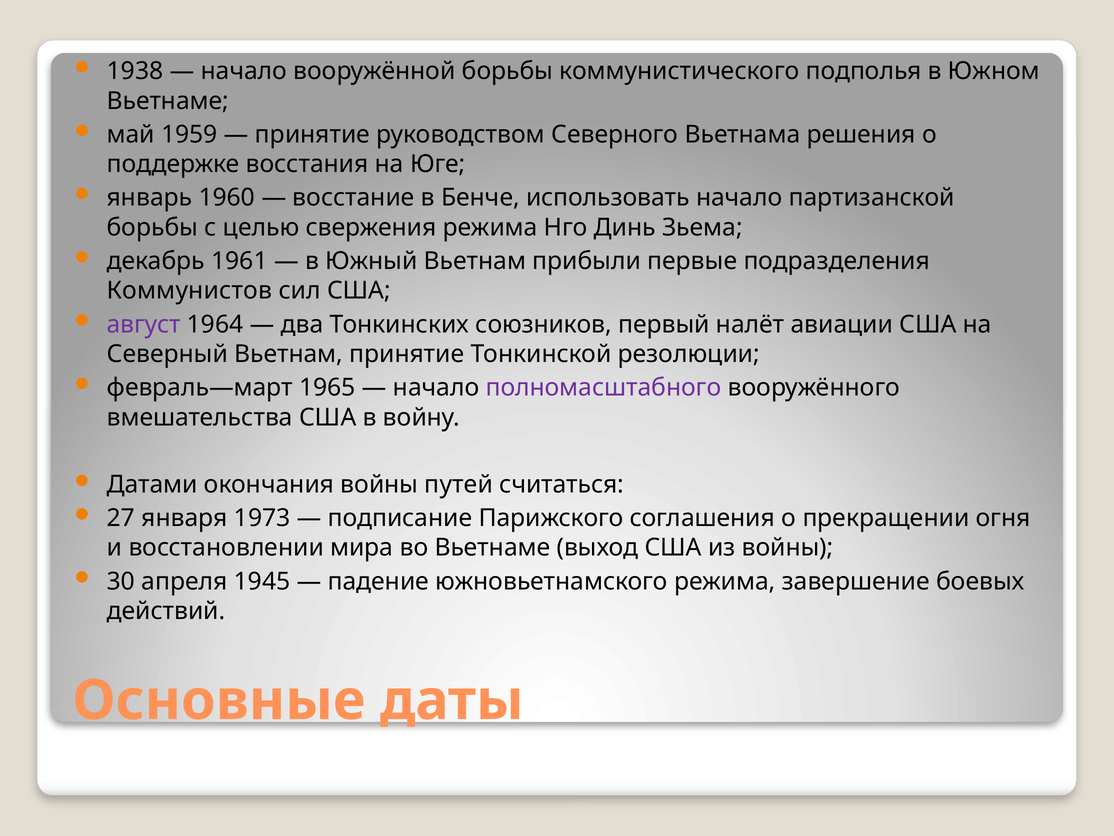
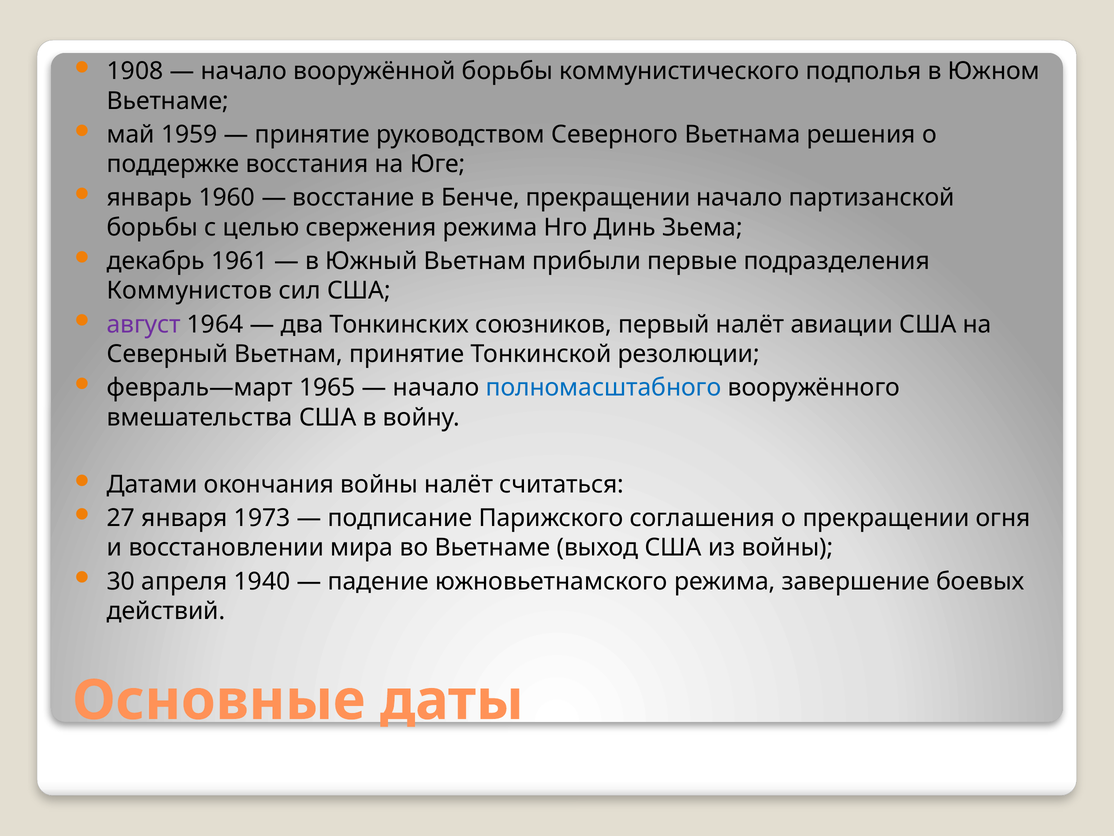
1938: 1938 -> 1908
Бенче использовать: использовать -> прекращении
полномасштабного colour: purple -> blue
войны путей: путей -> налёт
1945: 1945 -> 1940
